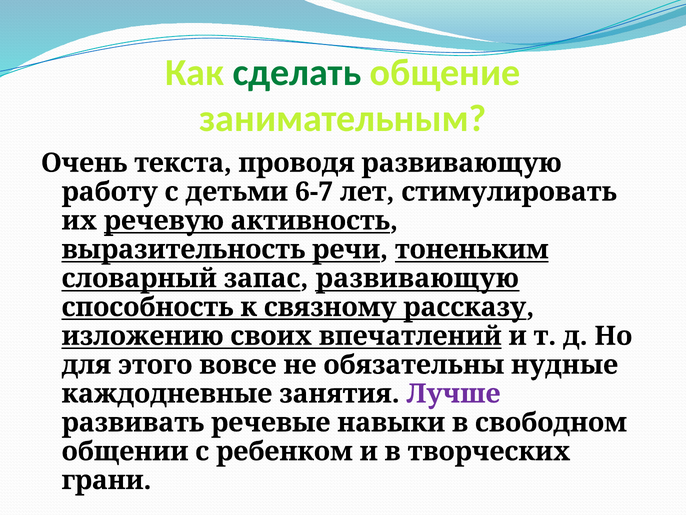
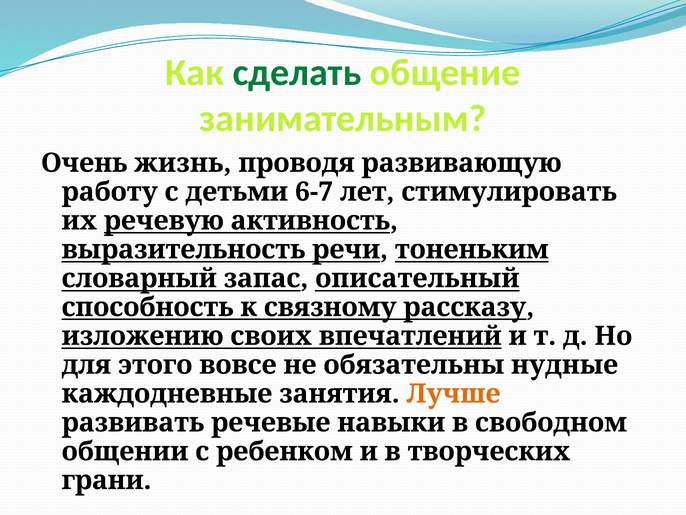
текста: текста -> жизнь
запас развивающую: развивающую -> описательный
Лучше colour: purple -> orange
